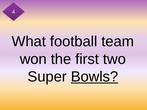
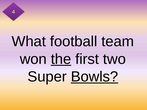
the underline: none -> present
